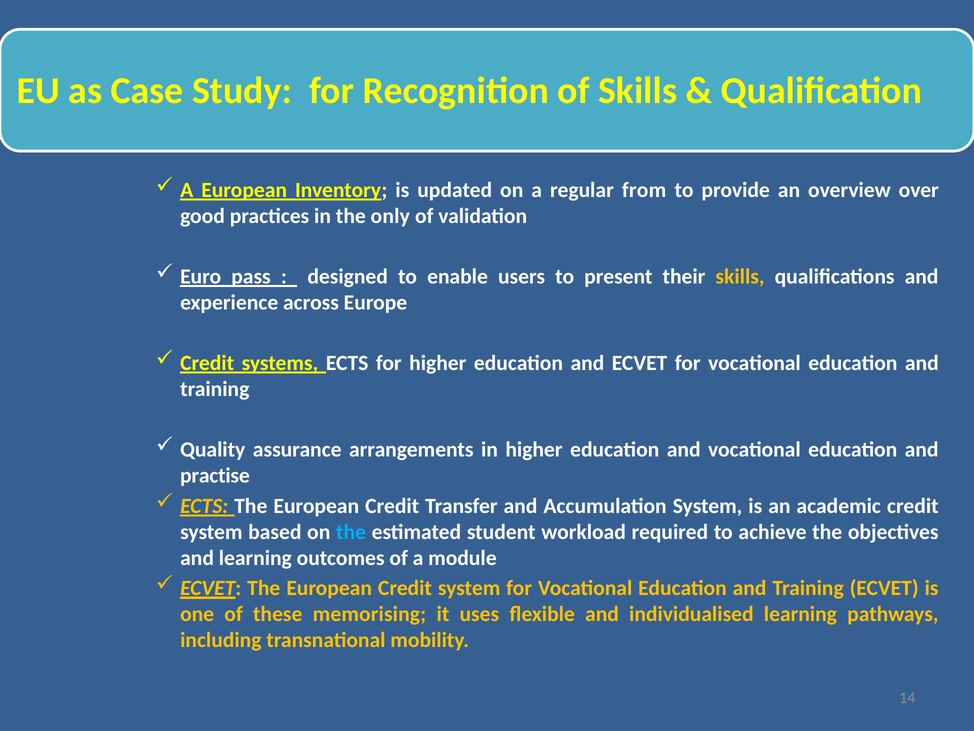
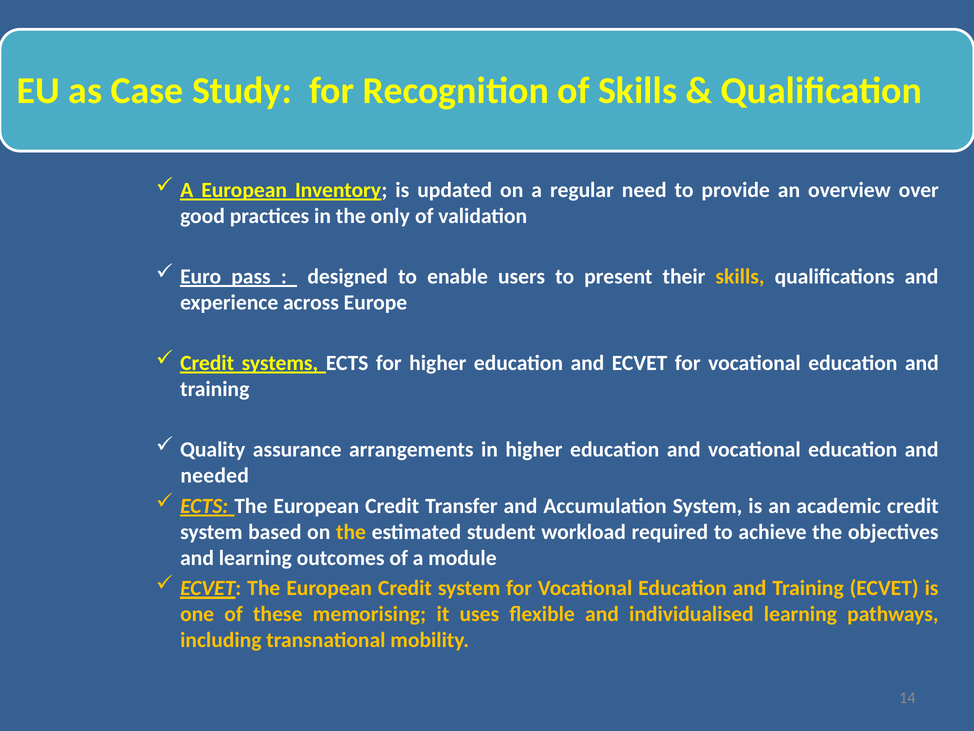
from: from -> need
practise: practise -> needed
the at (351, 532) colour: light blue -> yellow
